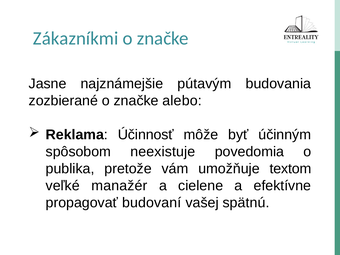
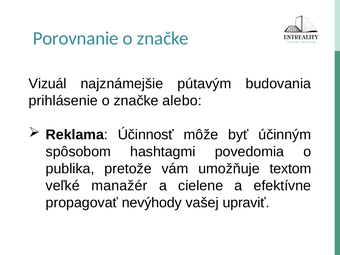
Zákazníkmi: Zákazníkmi -> Porovnanie
Jasne: Jasne -> Vizuál
zozbierané: zozbierané -> prihlásenie
neexistuje: neexistuje -> hashtagmi
budovaní: budovaní -> nevýhody
spätnú: spätnú -> upraviť
